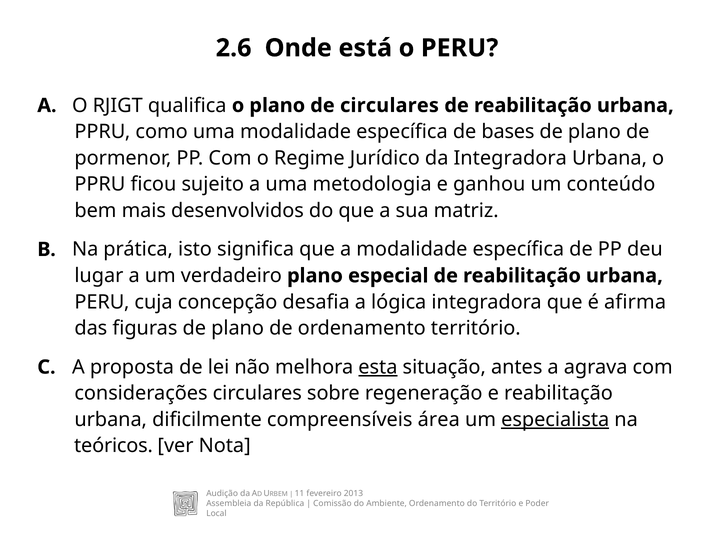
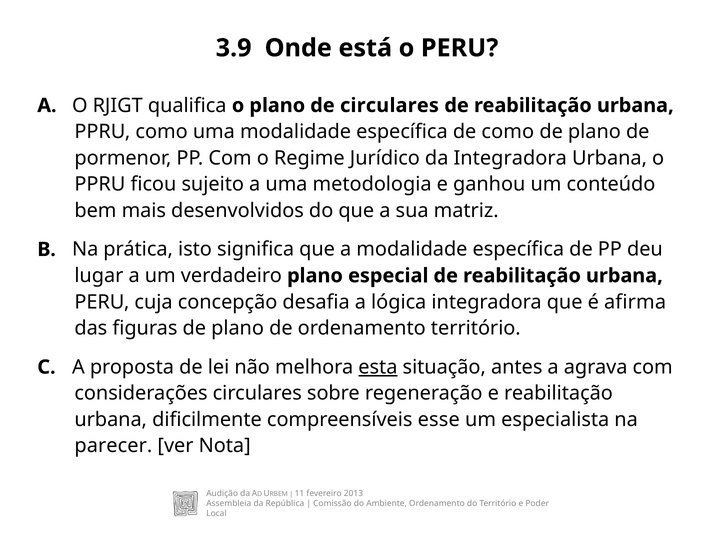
2.6: 2.6 -> 3.9
de bases: bases -> como
área: área -> esse
especialista underline: present -> none
teóricos: teóricos -> parecer
